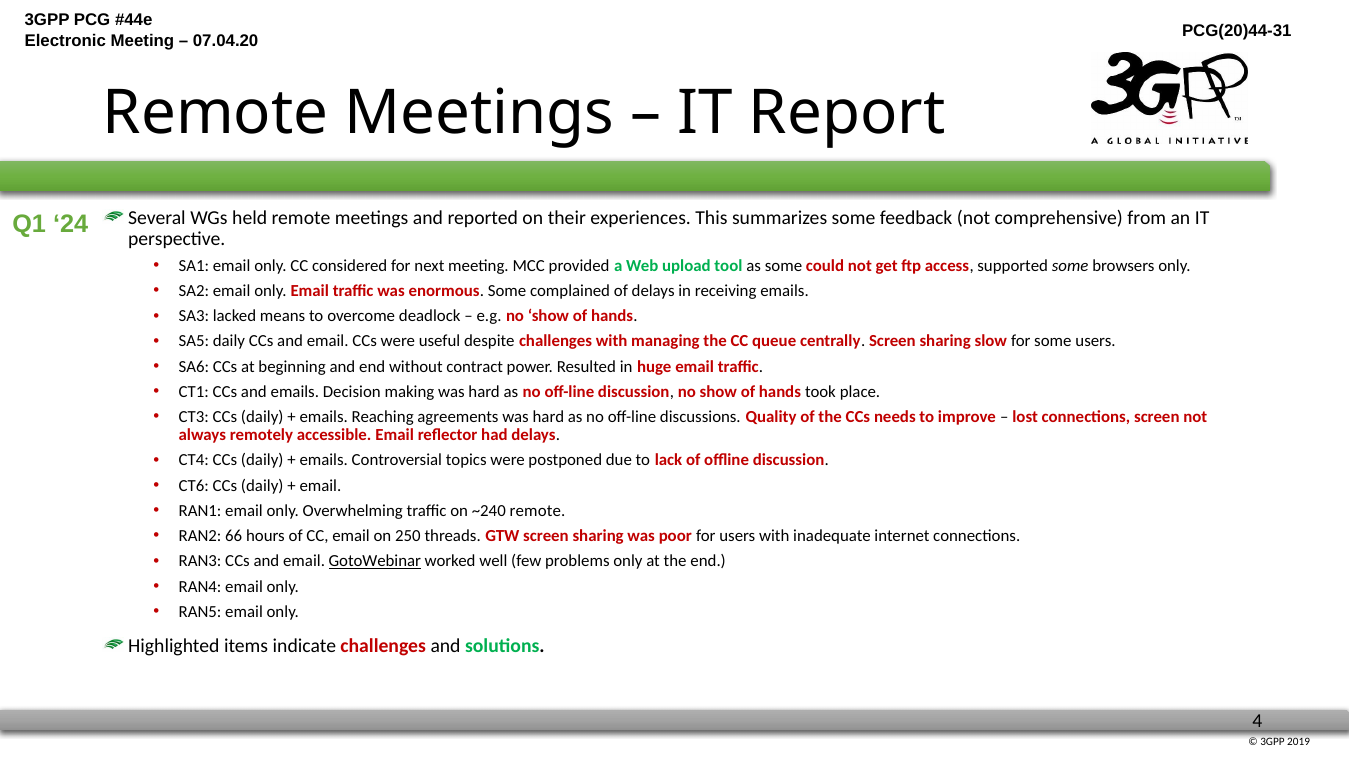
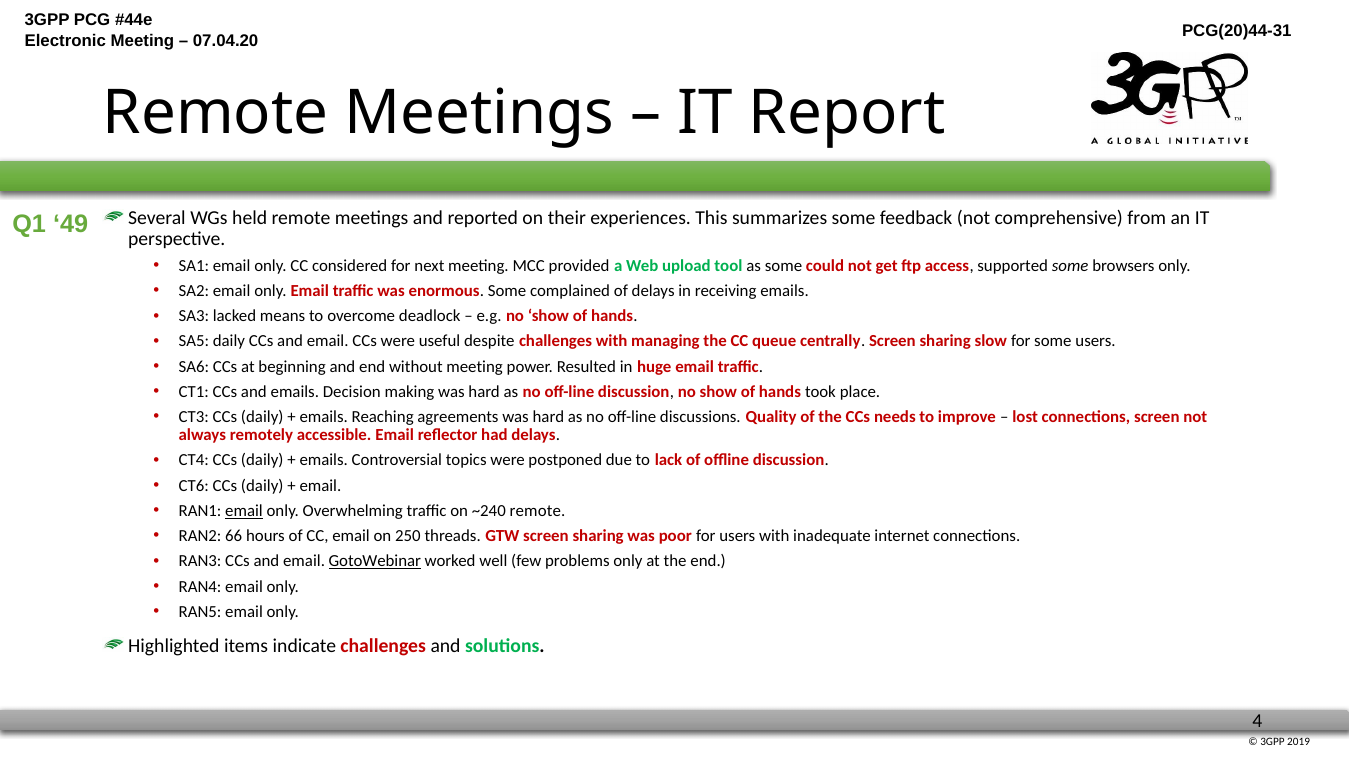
24: 24 -> 49
without contract: contract -> meeting
email at (244, 511) underline: none -> present
